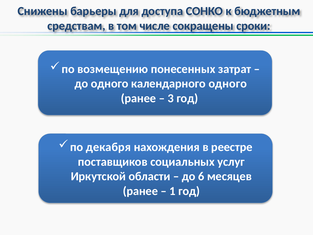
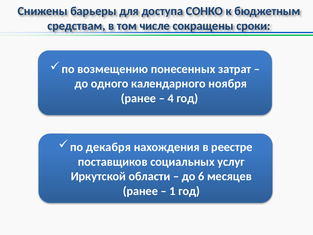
календарного одного: одного -> ноября
3: 3 -> 4
